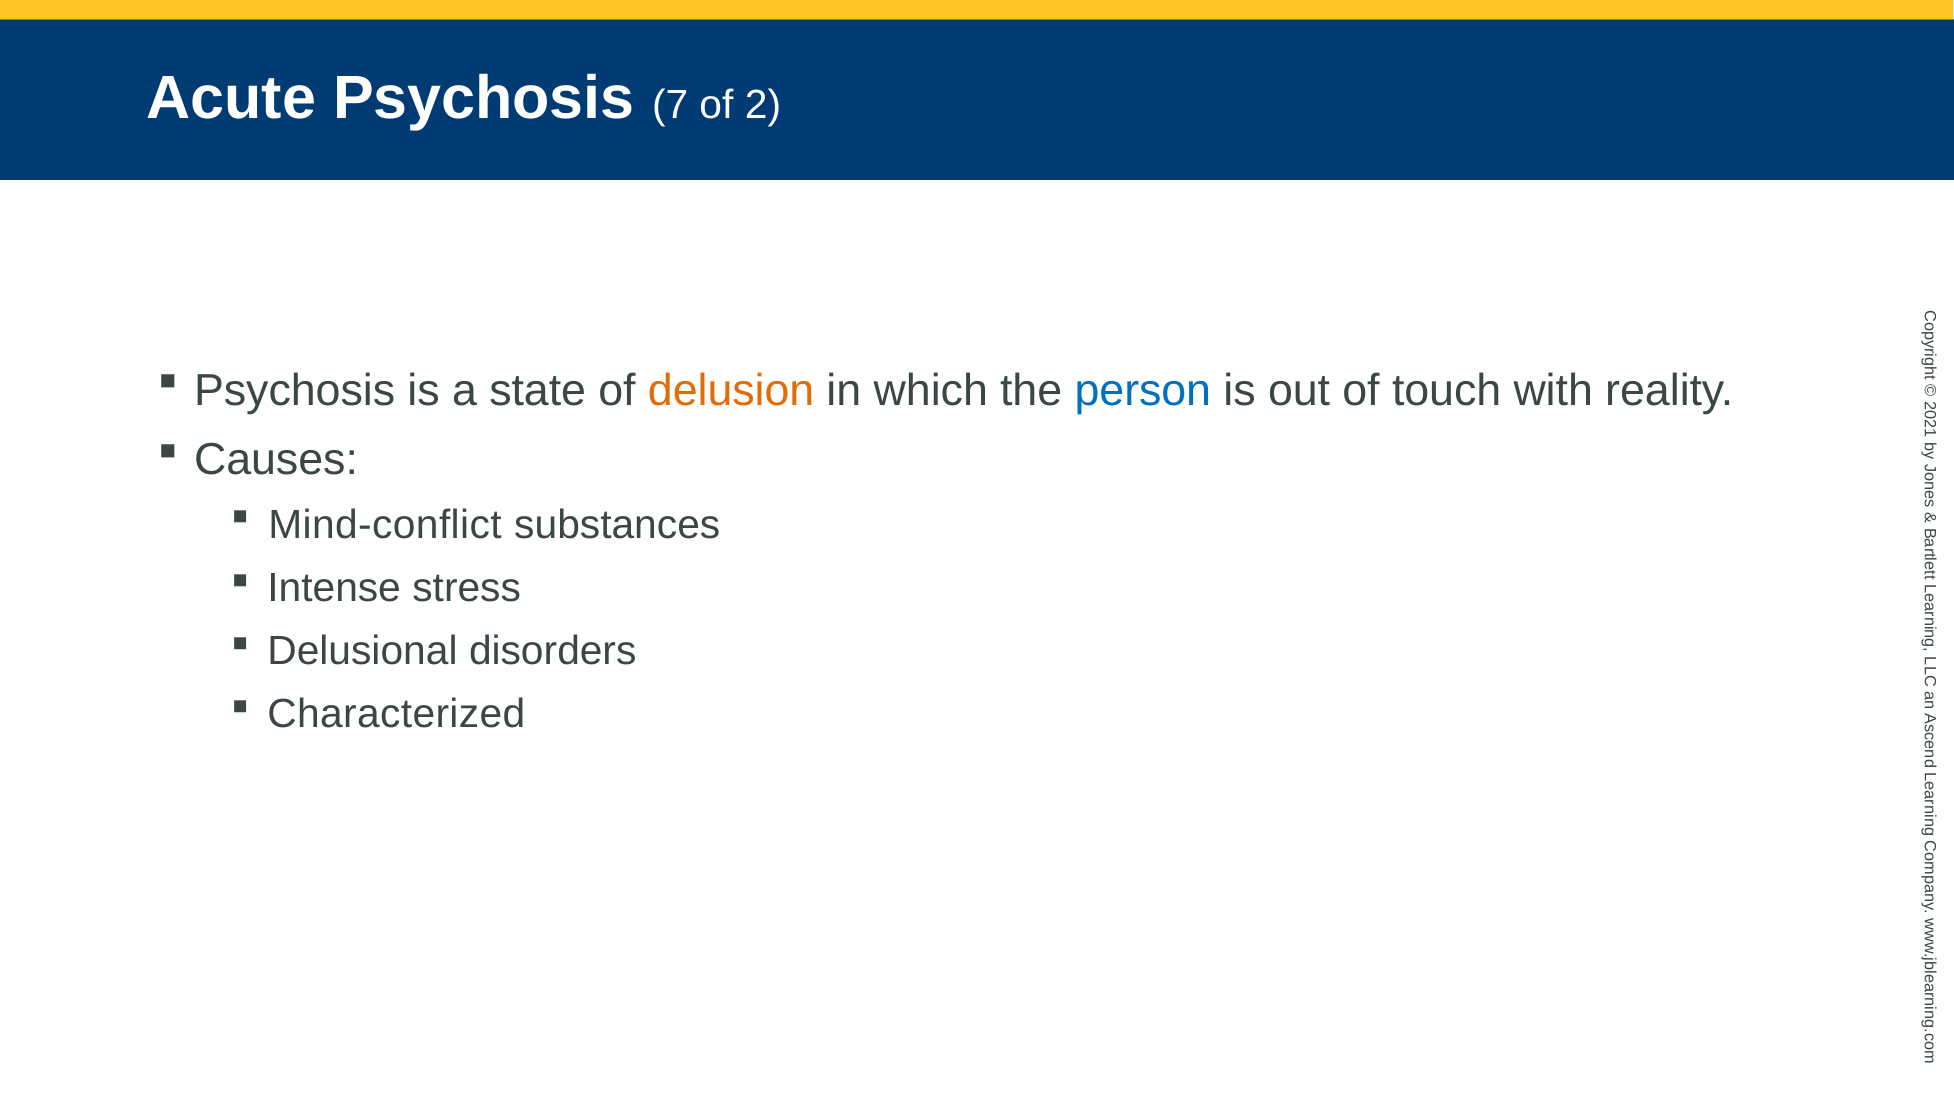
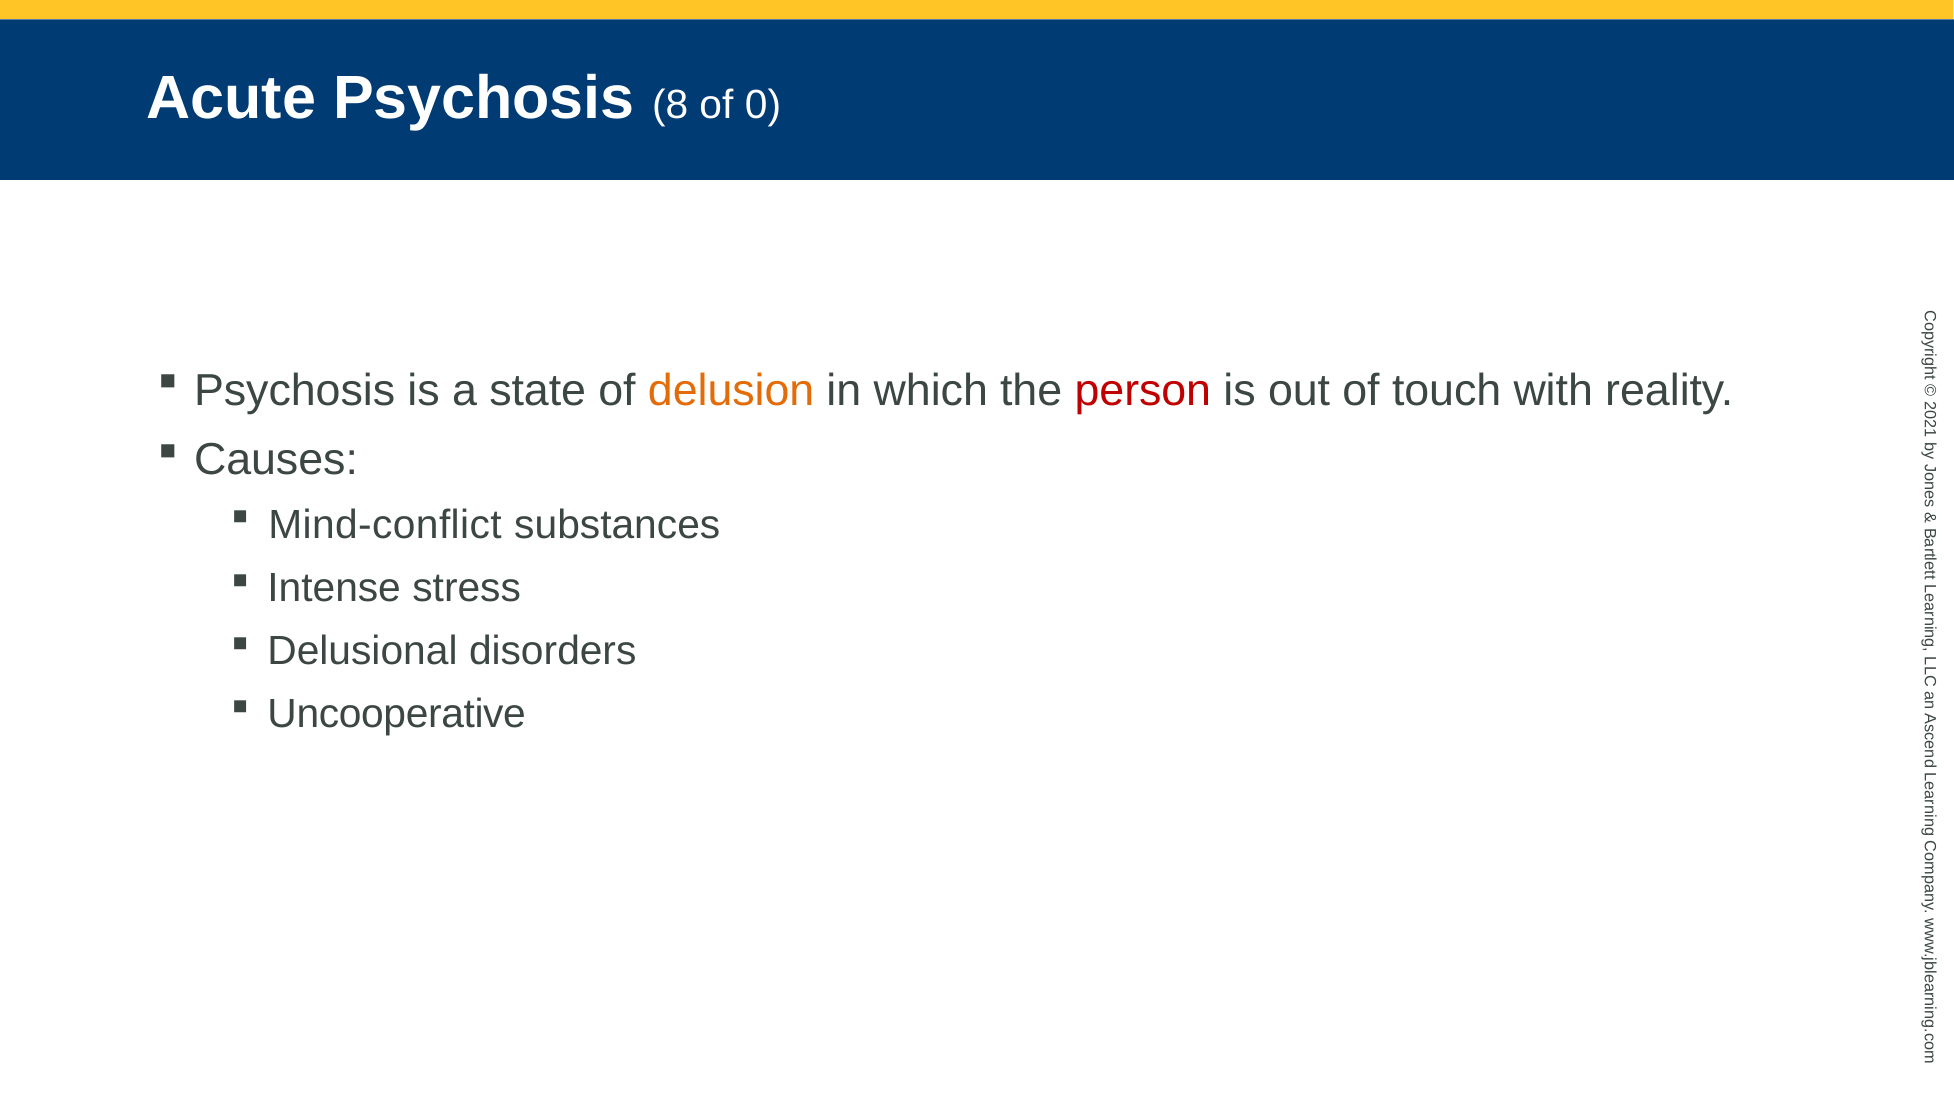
7: 7 -> 8
of 2: 2 -> 0
person colour: blue -> red
Characterized: Characterized -> Uncooperative
